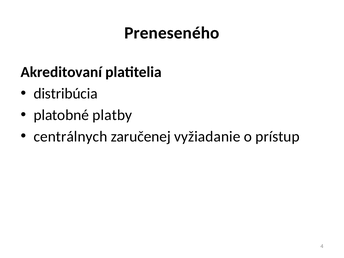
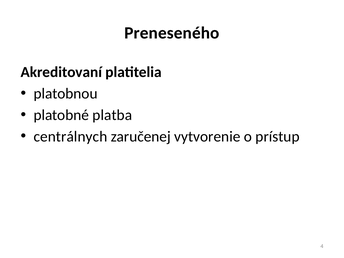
distribúcia: distribúcia -> platobnou
platby: platby -> platba
vyžiadanie: vyžiadanie -> vytvorenie
